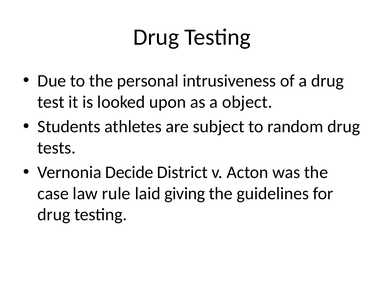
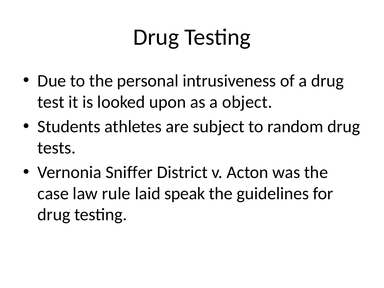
Decide: Decide -> Sniffer
giving: giving -> speak
